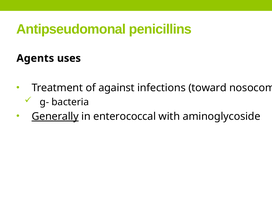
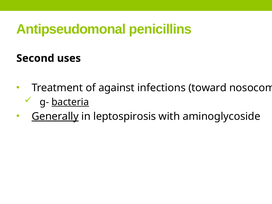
Agents: Agents -> Second
bacteria underline: none -> present
enterococcal: enterococcal -> leptospirosis
